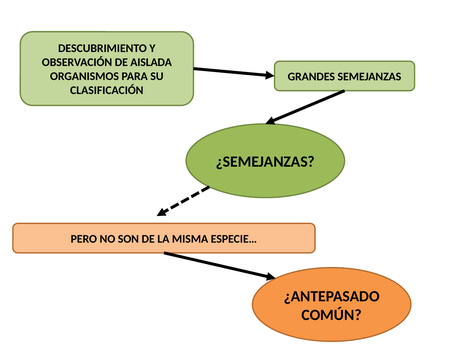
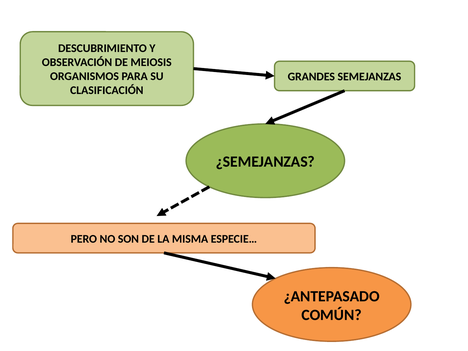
AISLADA: AISLADA -> MEIOSIS
